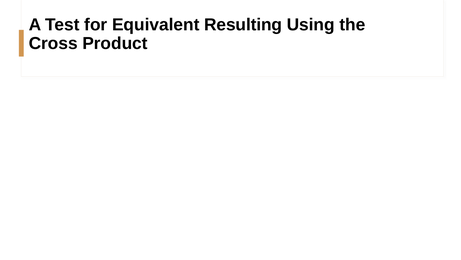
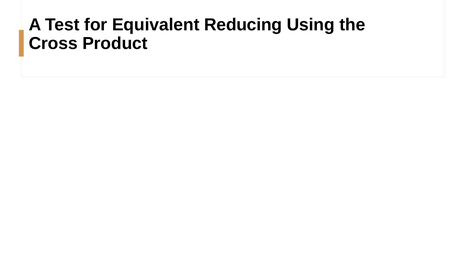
Resulting: Resulting -> Reducing
